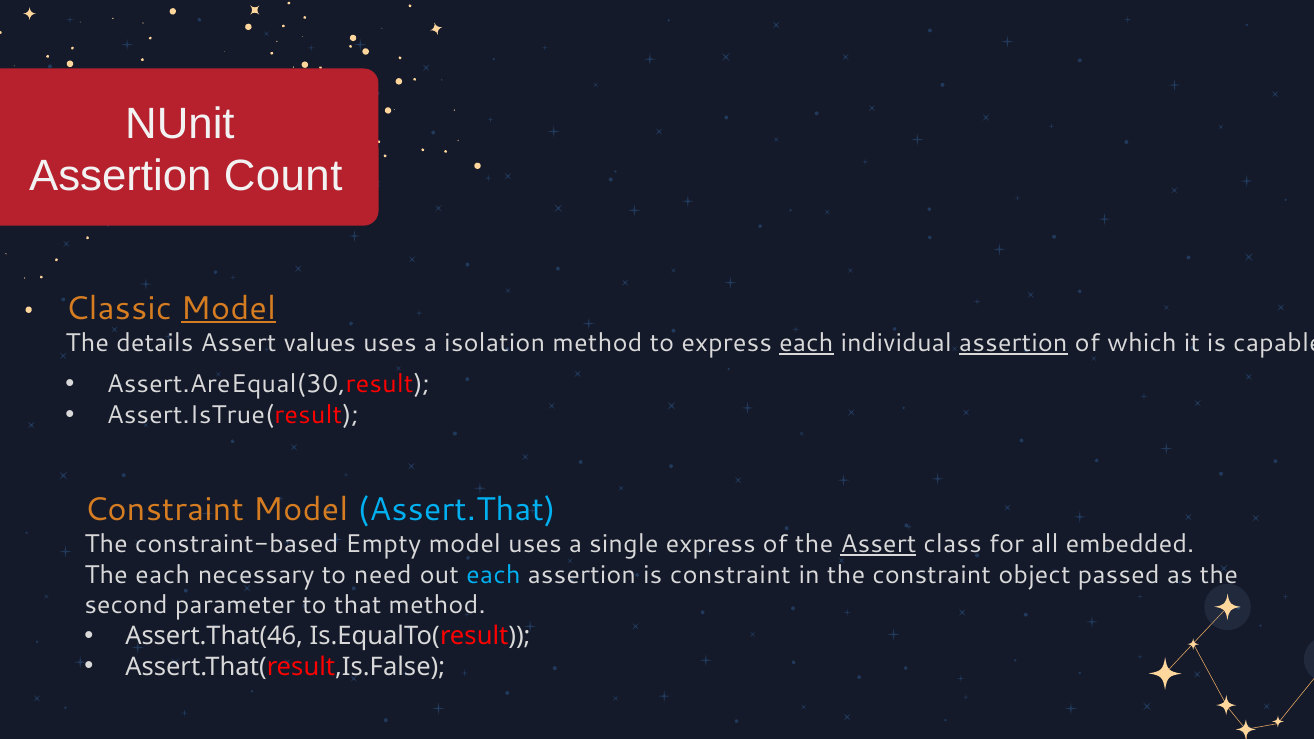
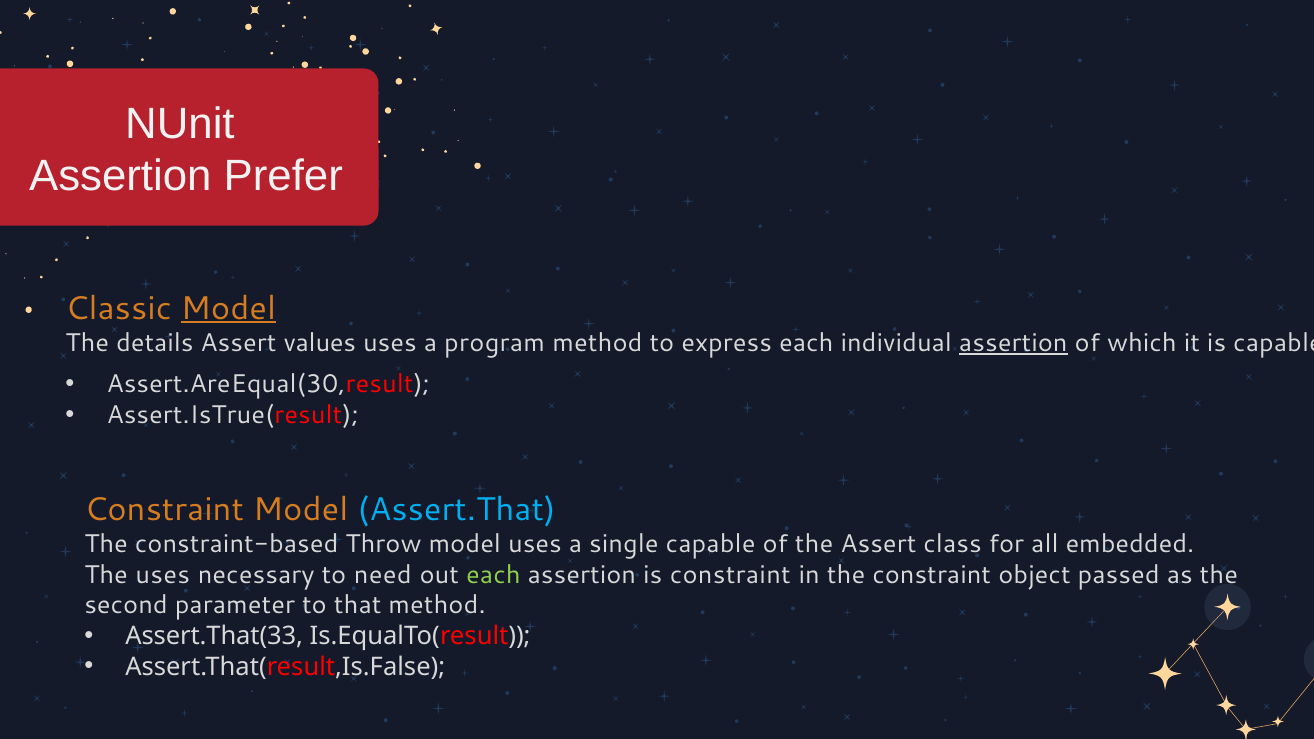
Count: Count -> Prefer
isolation: isolation -> program
each at (806, 343) underline: present -> none
Empty: Empty -> Throw
single express: express -> capable
Assert at (878, 544) underline: present -> none
The each: each -> uses
each at (493, 575) colour: light blue -> light green
Assert.That(46: Assert.That(46 -> Assert.That(33
